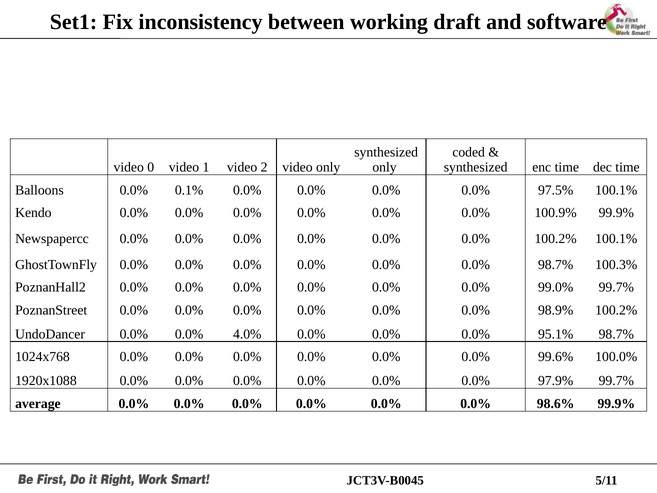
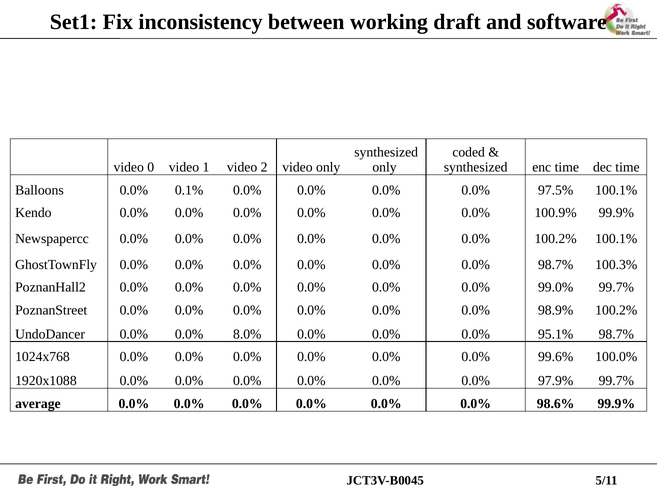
4.0%: 4.0% -> 8.0%
